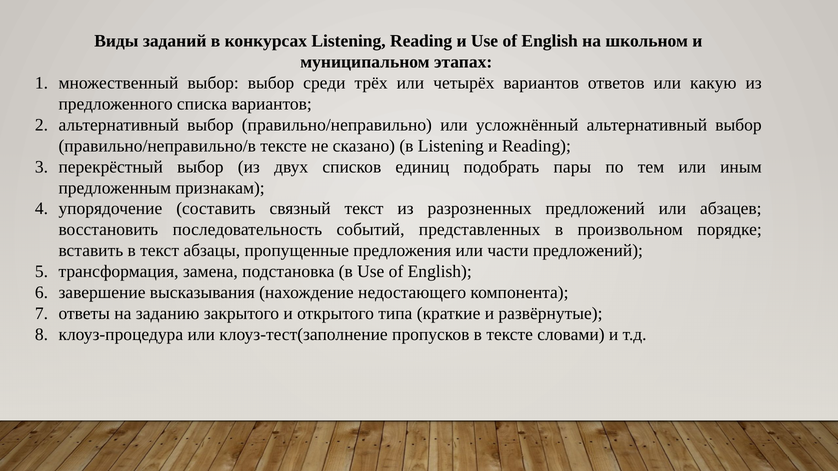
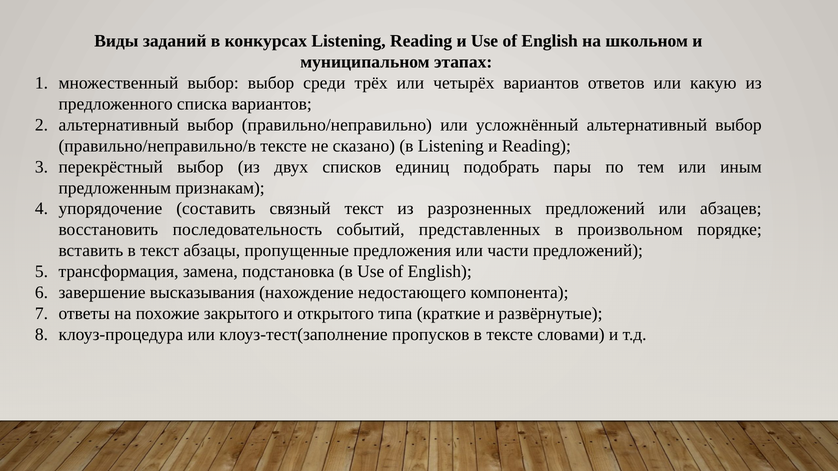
заданию: заданию -> похожие
